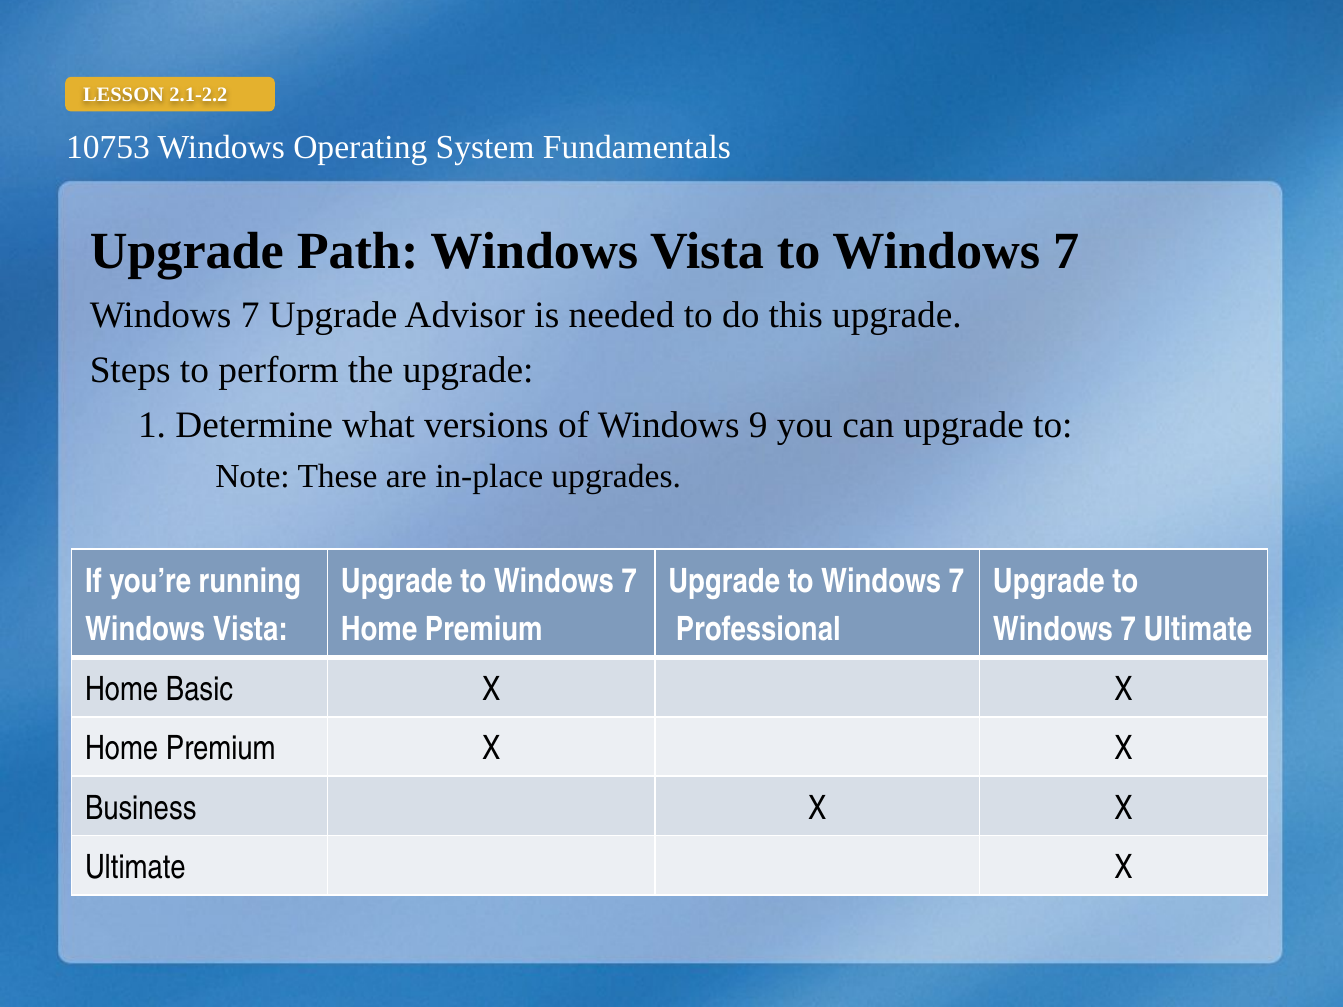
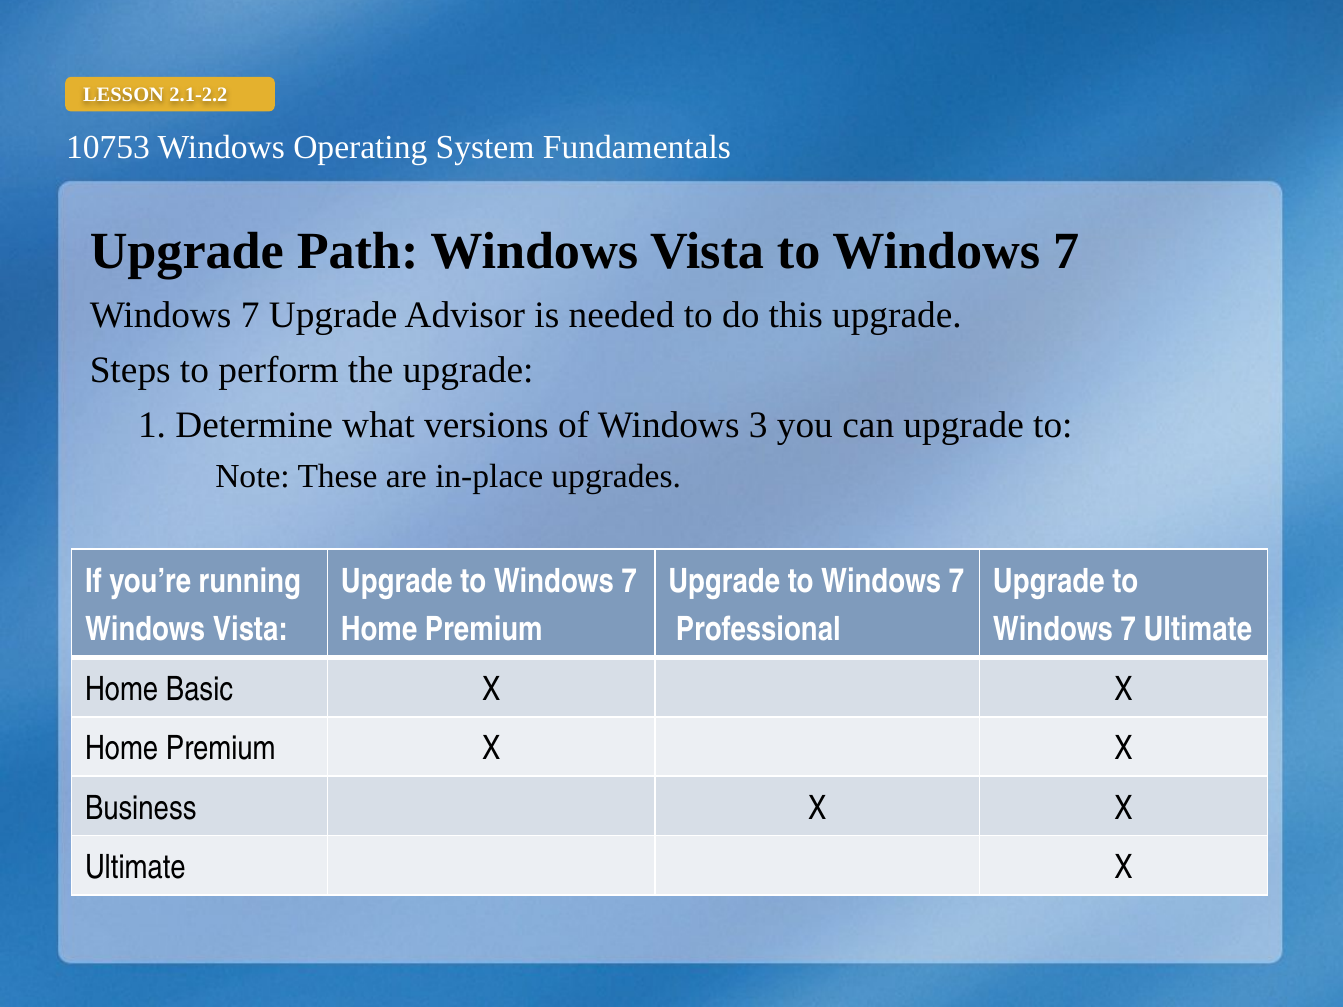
9: 9 -> 3
